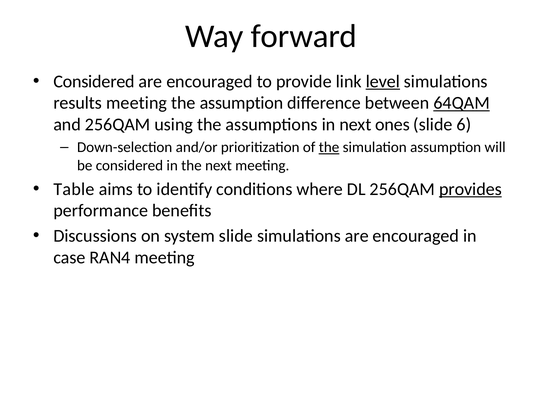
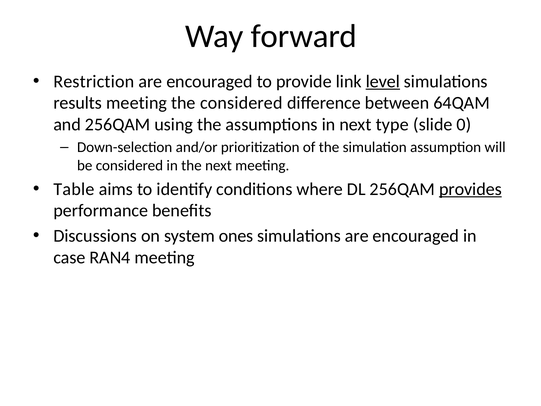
Considered at (94, 81): Considered -> Restriction
the assumption: assumption -> considered
64QAM underline: present -> none
ones: ones -> type
6: 6 -> 0
the at (329, 147) underline: present -> none
system slide: slide -> ones
